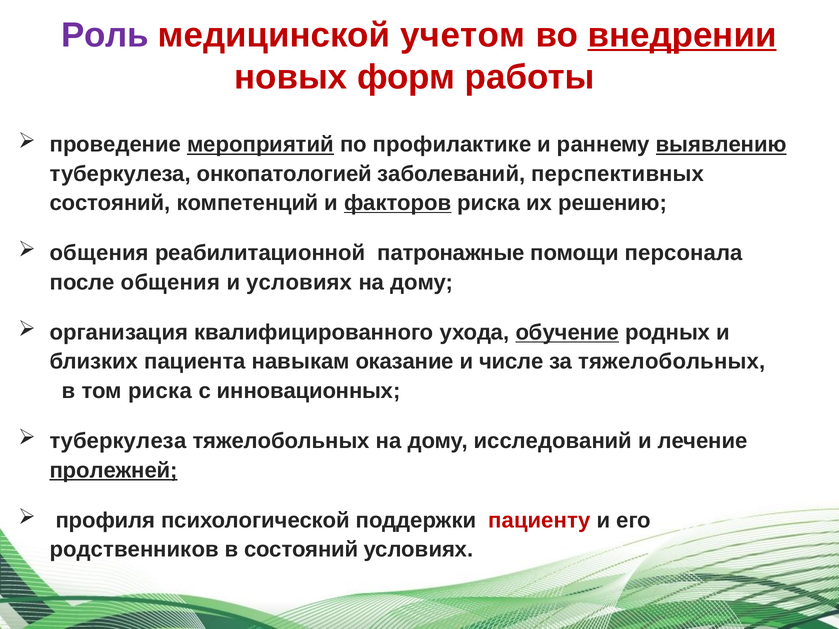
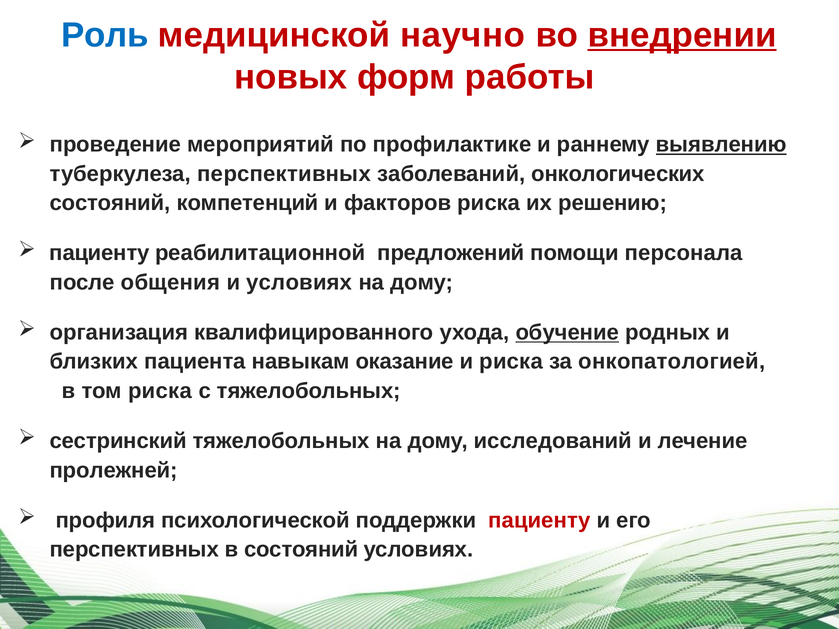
Роль colour: purple -> blue
учетом: учетом -> научно
мероприятий underline: present -> none
туберкулеза онкопатологией: онкопатологией -> перспективных
перспективных: перспективных -> онкологических
факторов underline: present -> none
общения at (99, 253): общения -> пациенту
патронажные: патронажные -> предложений
и числе: числе -> риска
за тяжелобольных: тяжелобольных -> онкопатологией
с инновационных: инновационных -> тяжелобольных
туберкулеза at (118, 441): туберкулеза -> сестринский
пролежней underline: present -> none
родственников at (134, 550): родственников -> перспективных
